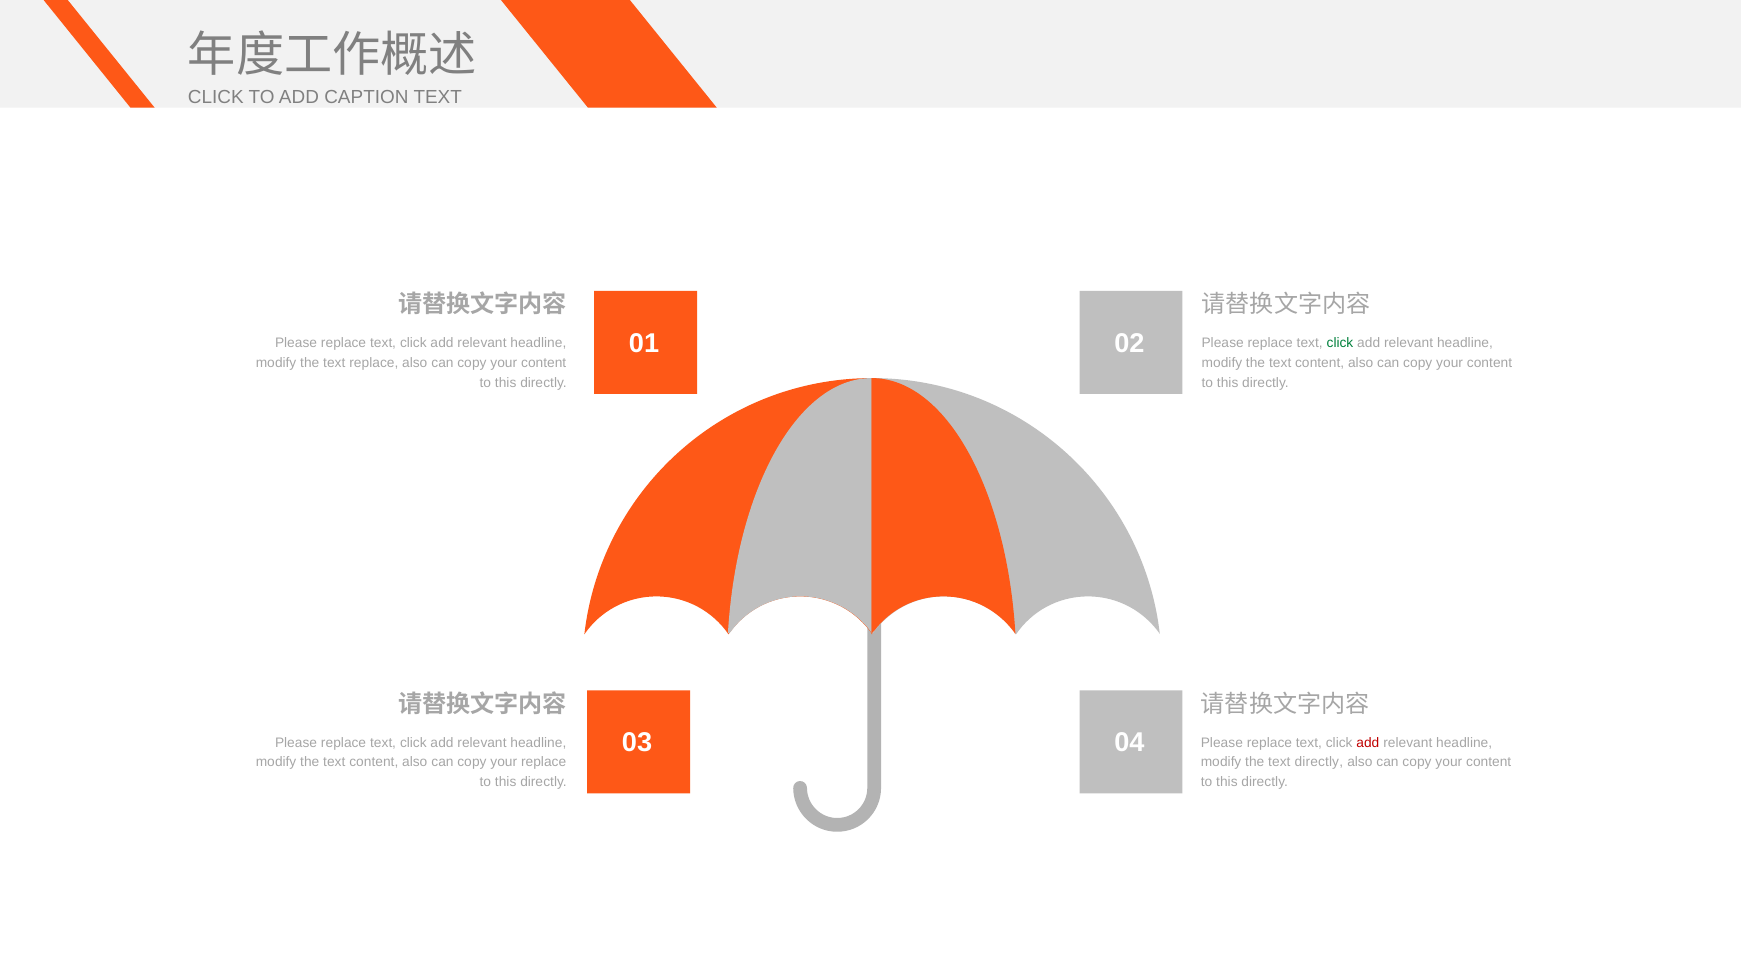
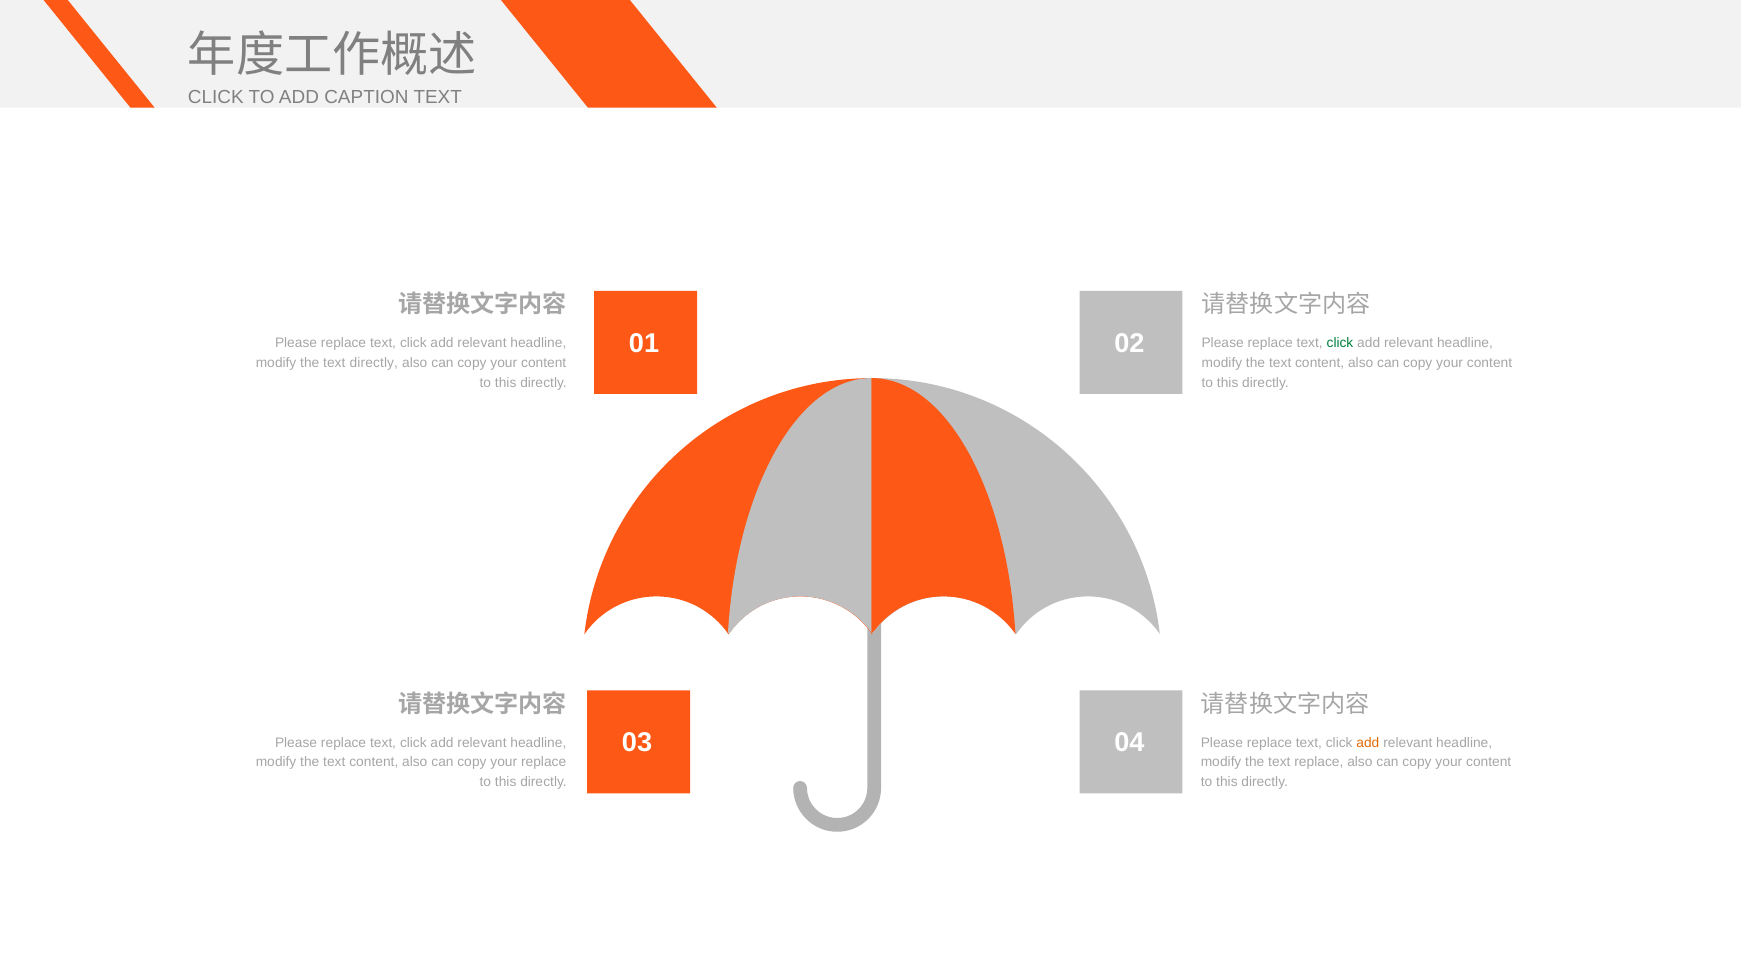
text replace: replace -> directly
add at (1368, 743) colour: red -> orange
text directly: directly -> replace
